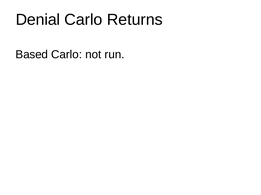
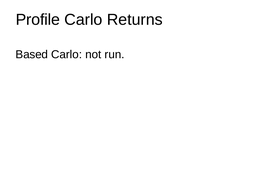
Denial: Denial -> Profile
